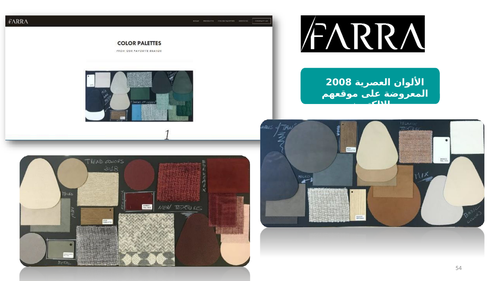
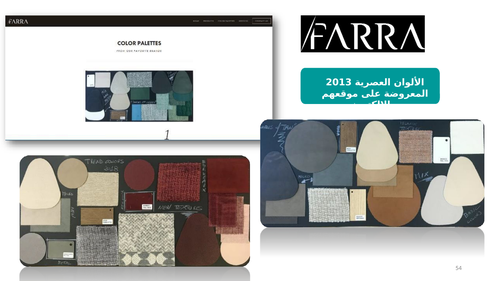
2008: 2008 -> 2013
